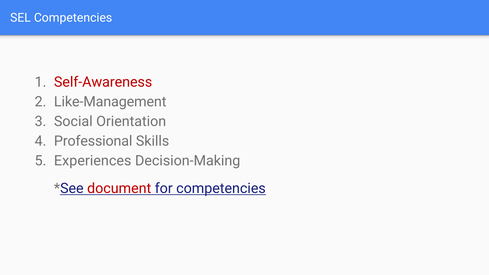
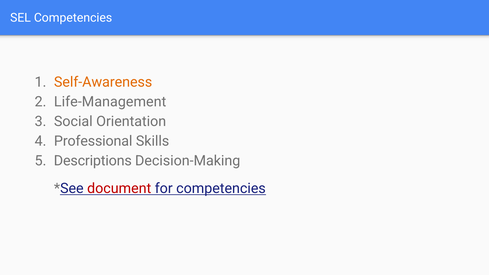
Self-Awareness colour: red -> orange
Like-Management: Like-Management -> Life-Management
Experiences: Experiences -> Descriptions
